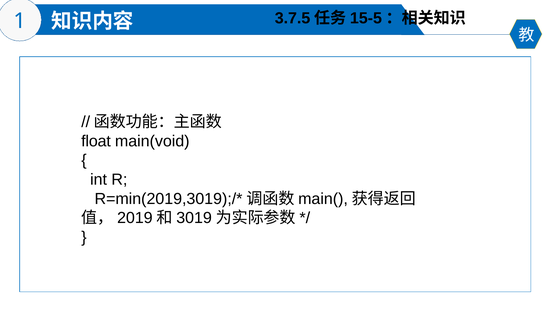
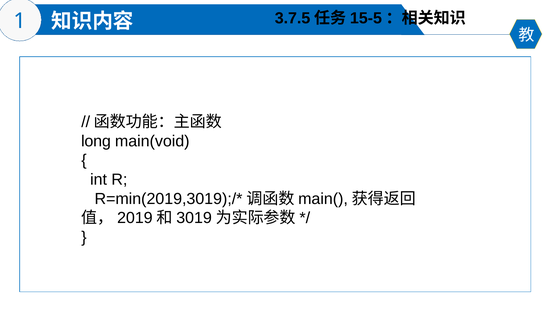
float: float -> long
